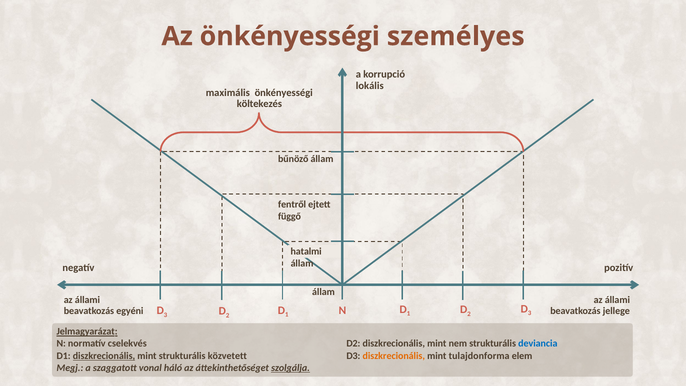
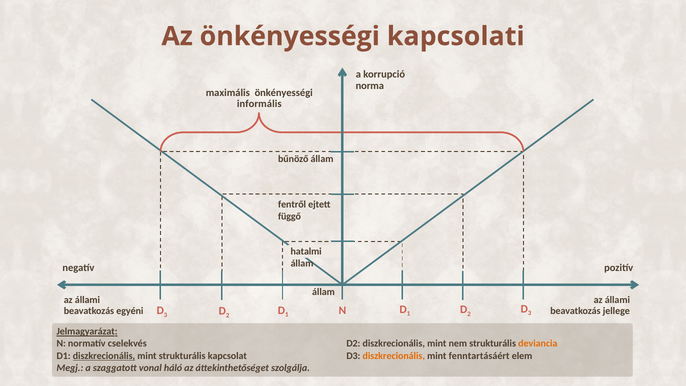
személyes: személyes -> kapcsolati
lokális: lokális -> norma
költekezés: költekezés -> informális
deviancia colour: blue -> orange
közvetett: közvetett -> kapcsolat
tulajdonforma: tulajdonforma -> fenntartásáért
szolgálja underline: present -> none
